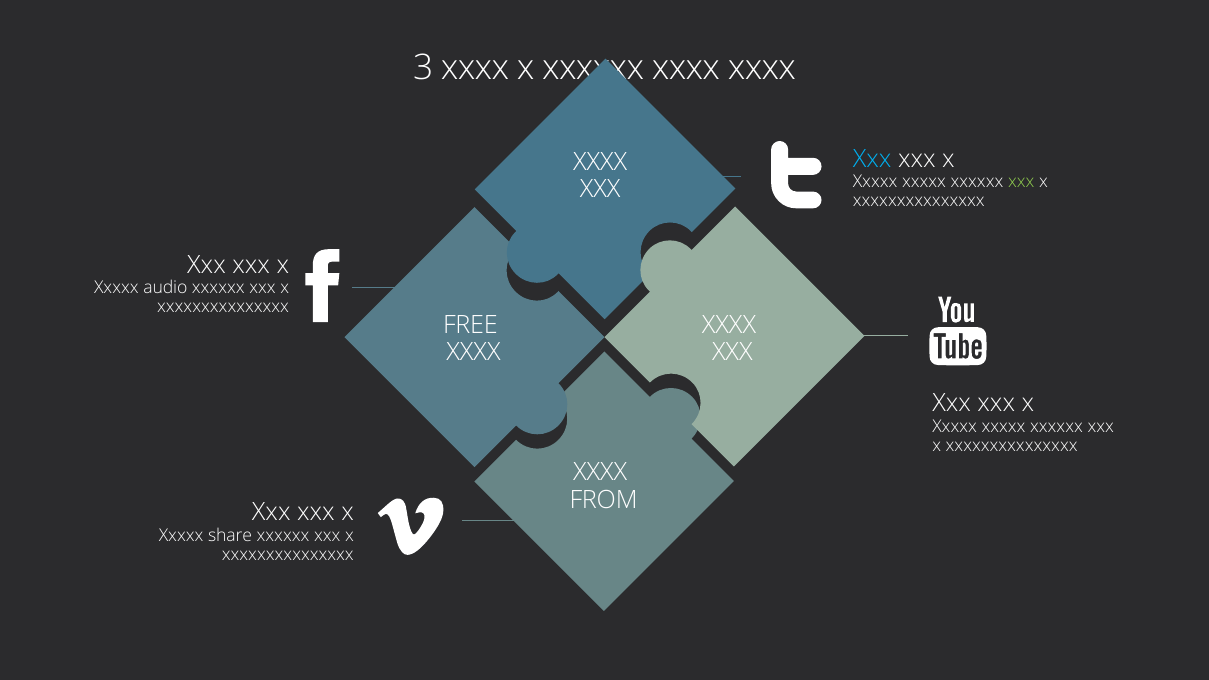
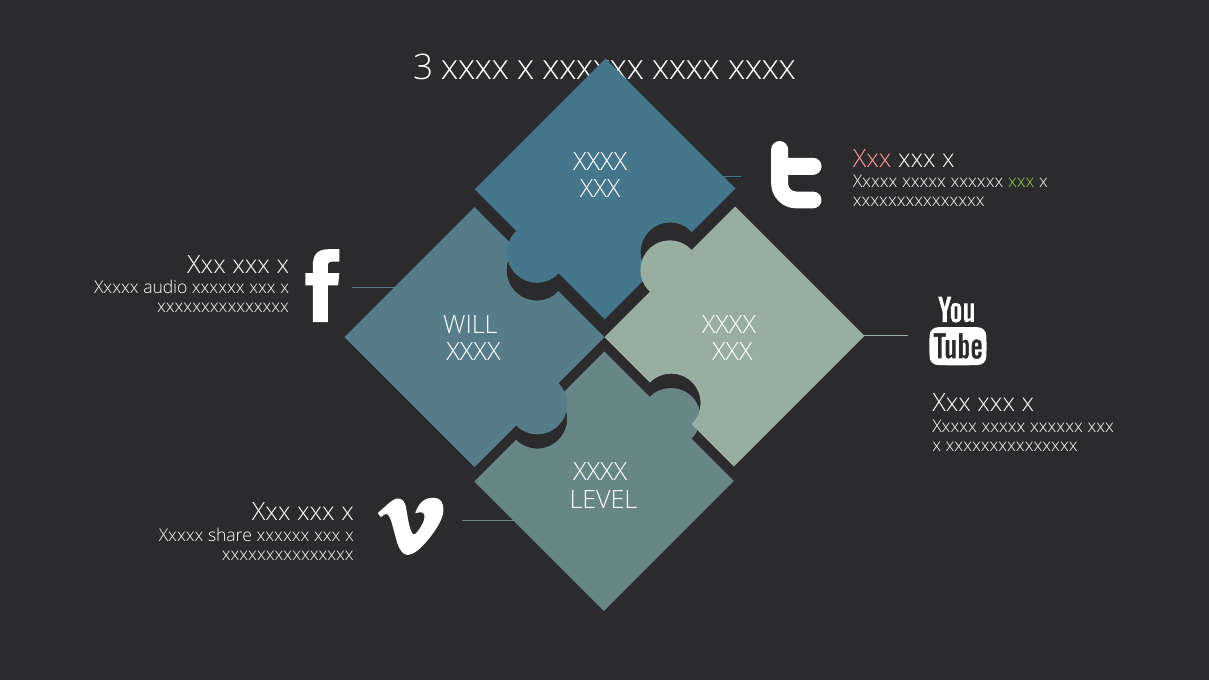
Xxx at (872, 159) colour: light blue -> pink
FREE: FREE -> WILL
FROM: FROM -> LEVEL
